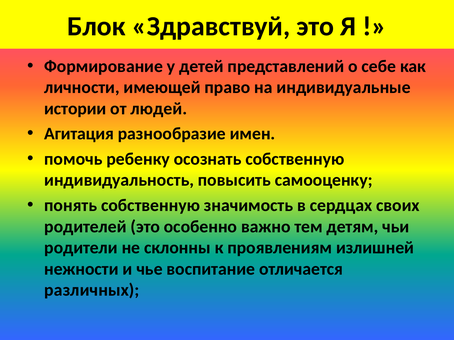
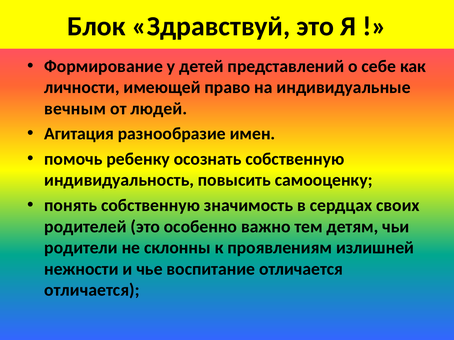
истории: истории -> вечным
различных at (92, 290): различных -> отличается
